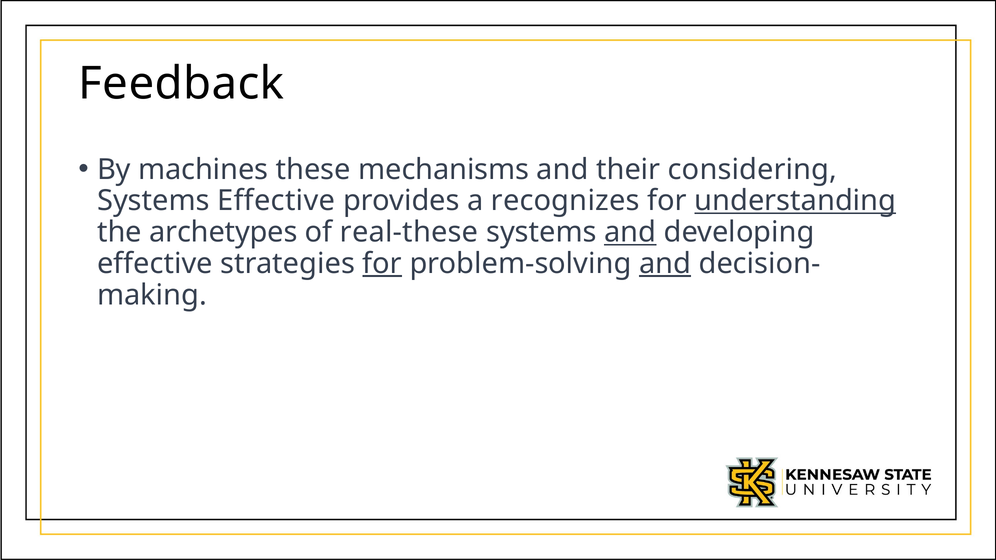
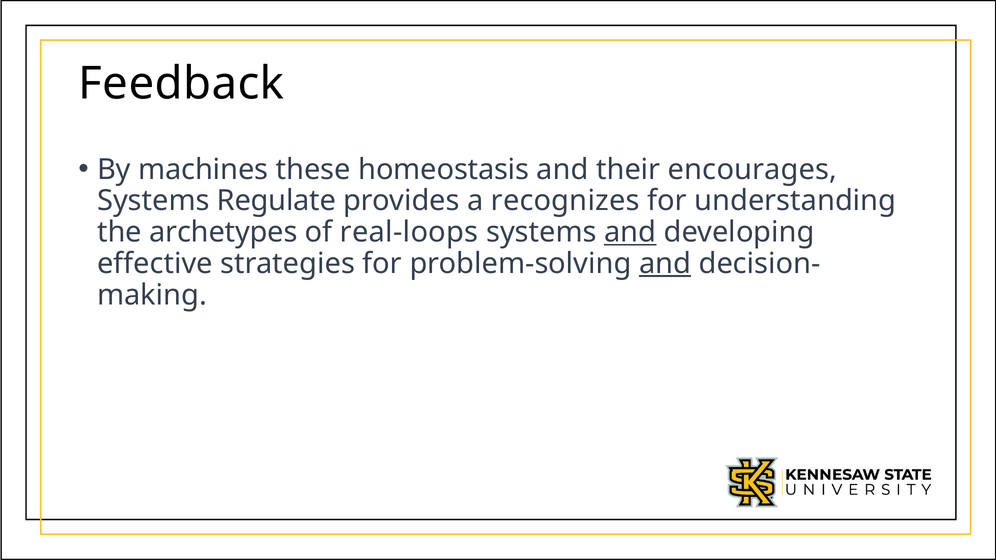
mechanisms: mechanisms -> homeostasis
considering: considering -> encourages
Systems Effective: Effective -> Regulate
understanding underline: present -> none
real-these: real-these -> real-loops
for at (382, 264) underline: present -> none
